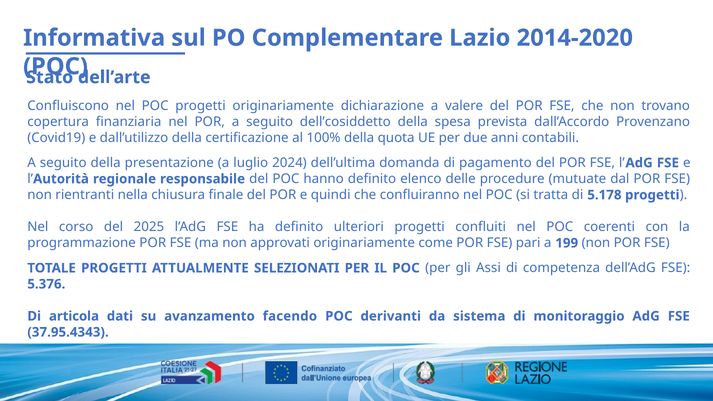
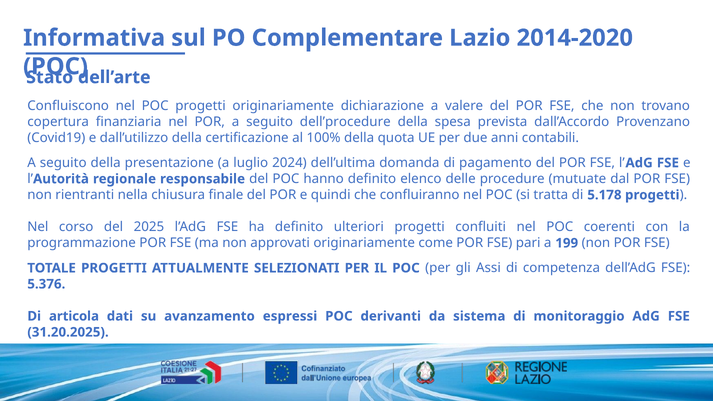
dell’cosiddetto: dell’cosiddetto -> dell’procedure
facendo: facendo -> espressi
37.95.4343: 37.95.4343 -> 31.20.2025
